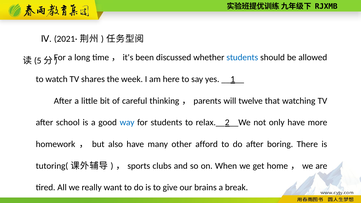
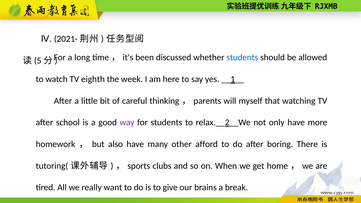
shares: shares -> eighth
twelve: twelve -> myself
way colour: blue -> purple
